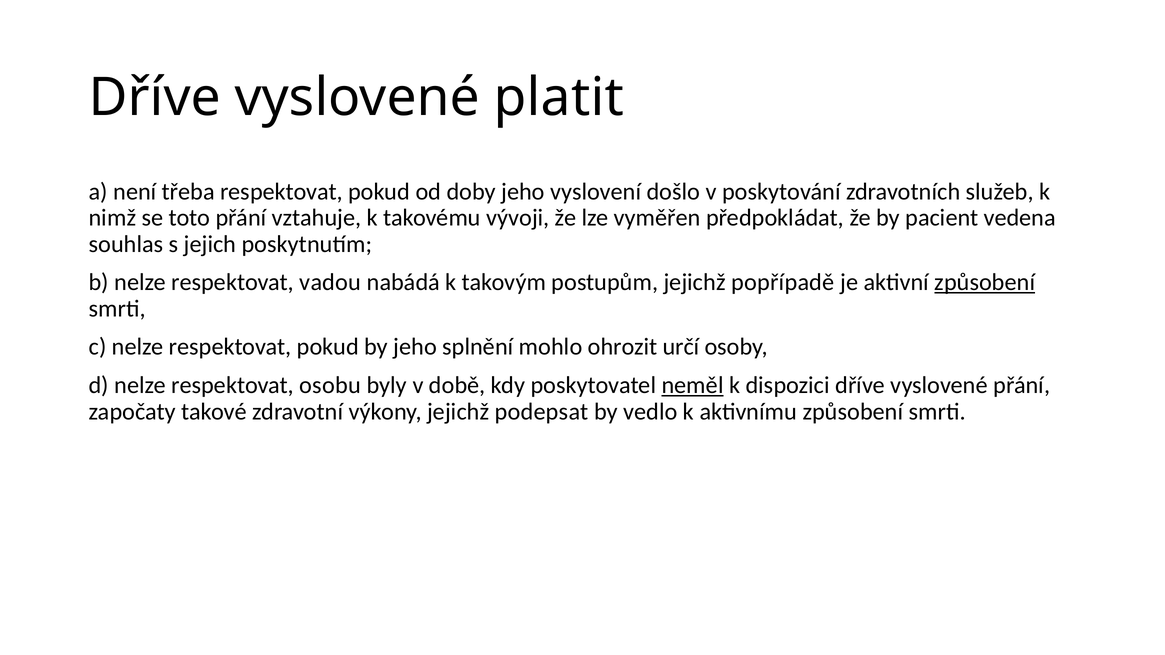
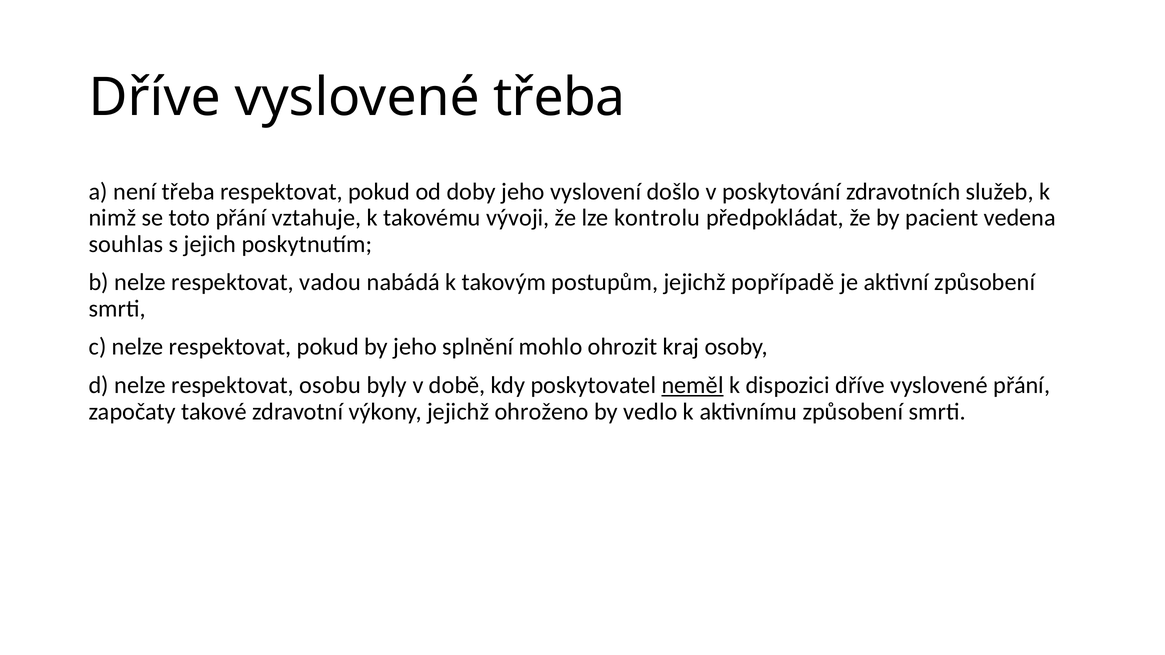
vyslovené platit: platit -> třeba
vyměřen: vyměřen -> kontrolu
způsobení at (985, 283) underline: present -> none
určí: určí -> kraj
podepsat: podepsat -> ohroženo
